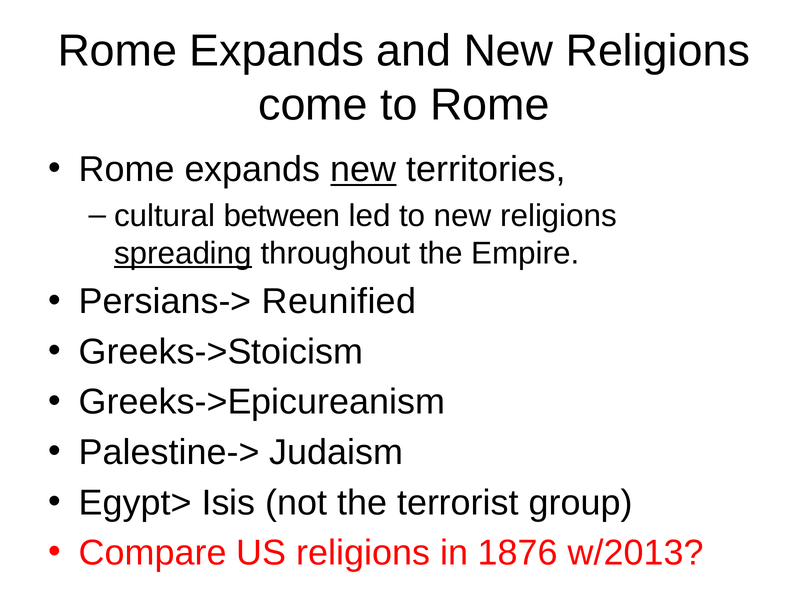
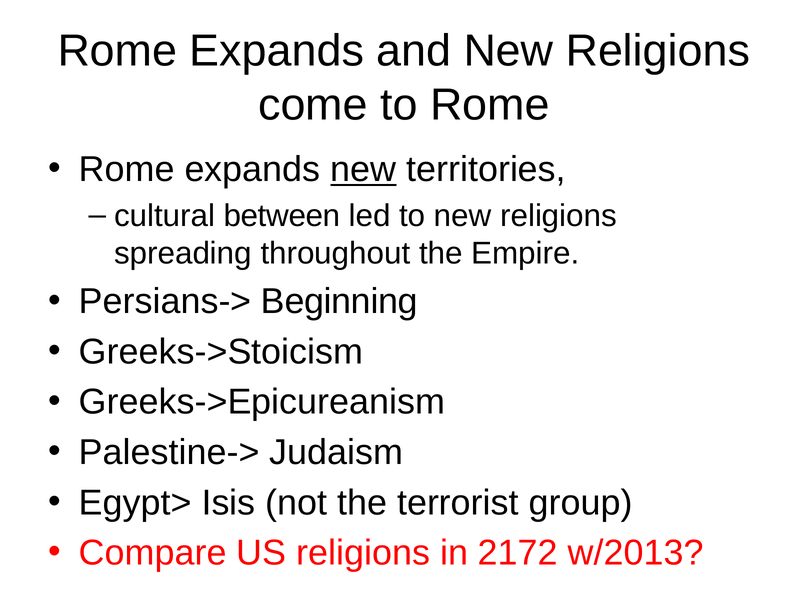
spreading underline: present -> none
Reunified: Reunified -> Beginning
1876: 1876 -> 2172
